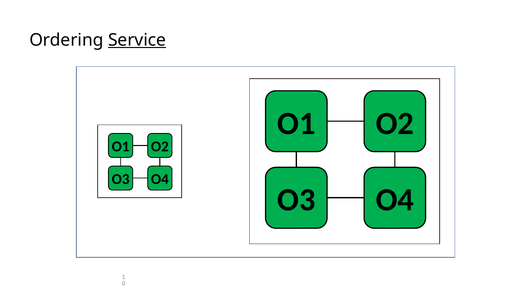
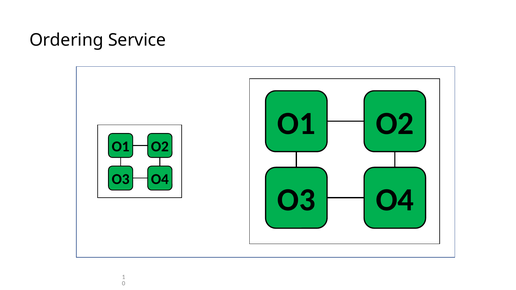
Service underline: present -> none
